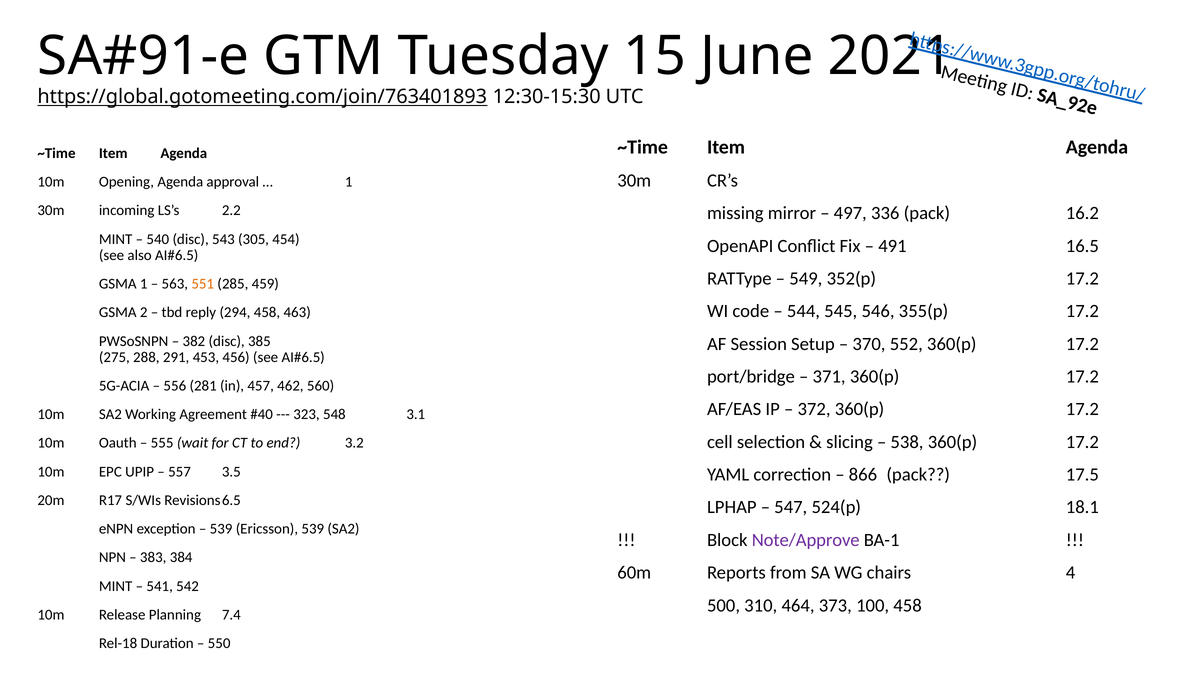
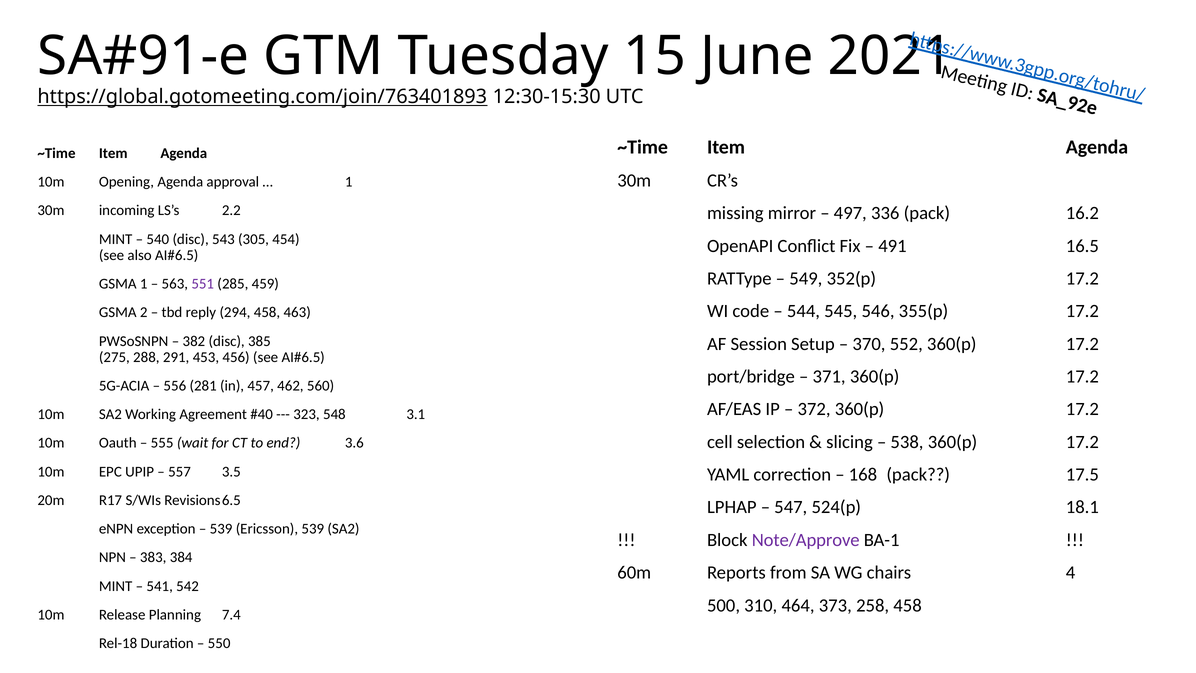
551 colour: orange -> purple
3.2: 3.2 -> 3.6
866: 866 -> 168
100: 100 -> 258
